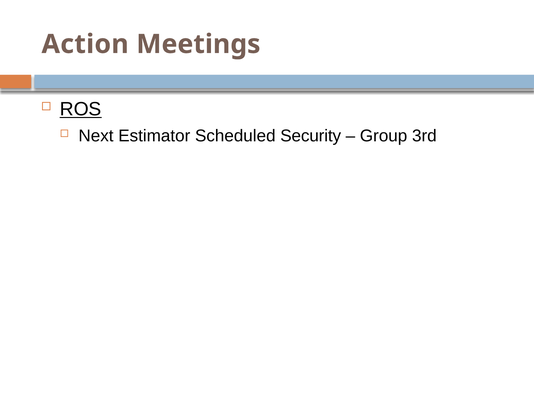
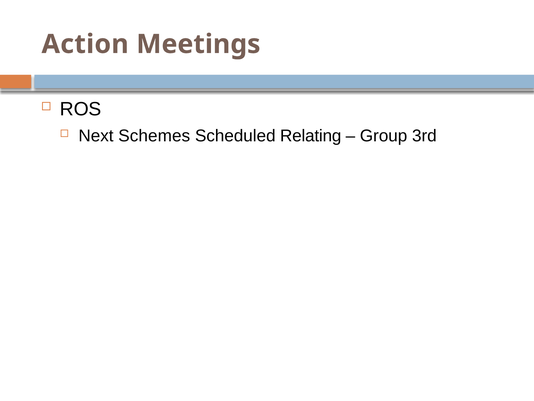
ROS underline: present -> none
Estimator: Estimator -> Schemes
Security: Security -> Relating
